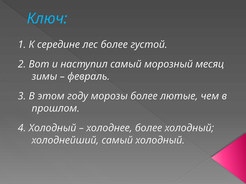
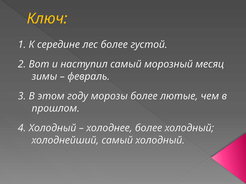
Ключ colour: light blue -> yellow
